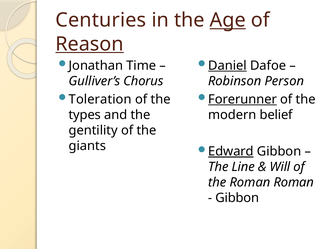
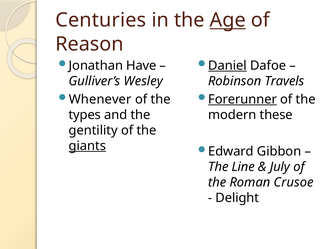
Reason underline: present -> none
Time: Time -> Have
Chorus: Chorus -> Wesley
Person: Person -> Travels
Toleration: Toleration -> Whenever
belief: belief -> these
giants underline: none -> present
Edward underline: present -> none
Will: Will -> July
Roman Roman: Roman -> Crusoe
Gibbon at (237, 198): Gibbon -> Delight
